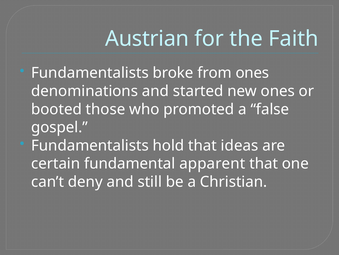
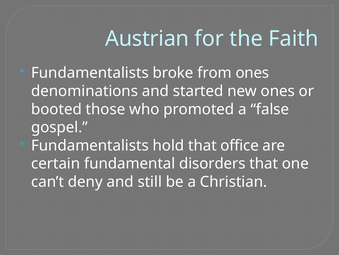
ideas: ideas -> office
apparent: apparent -> disorders
